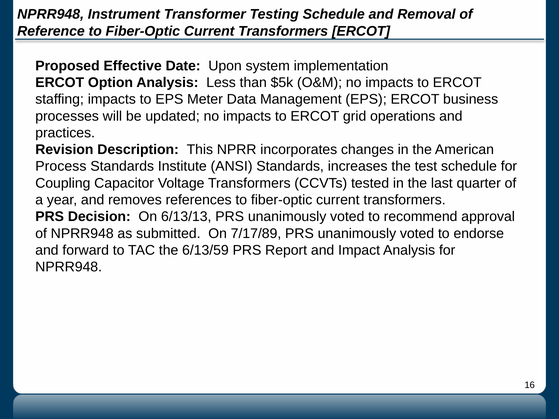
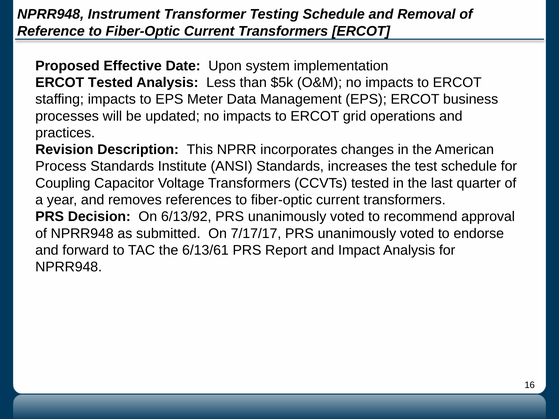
ERCOT Option: Option -> Tested
6/13/13: 6/13/13 -> 6/13/92
7/17/89: 7/17/89 -> 7/17/17
6/13/59: 6/13/59 -> 6/13/61
